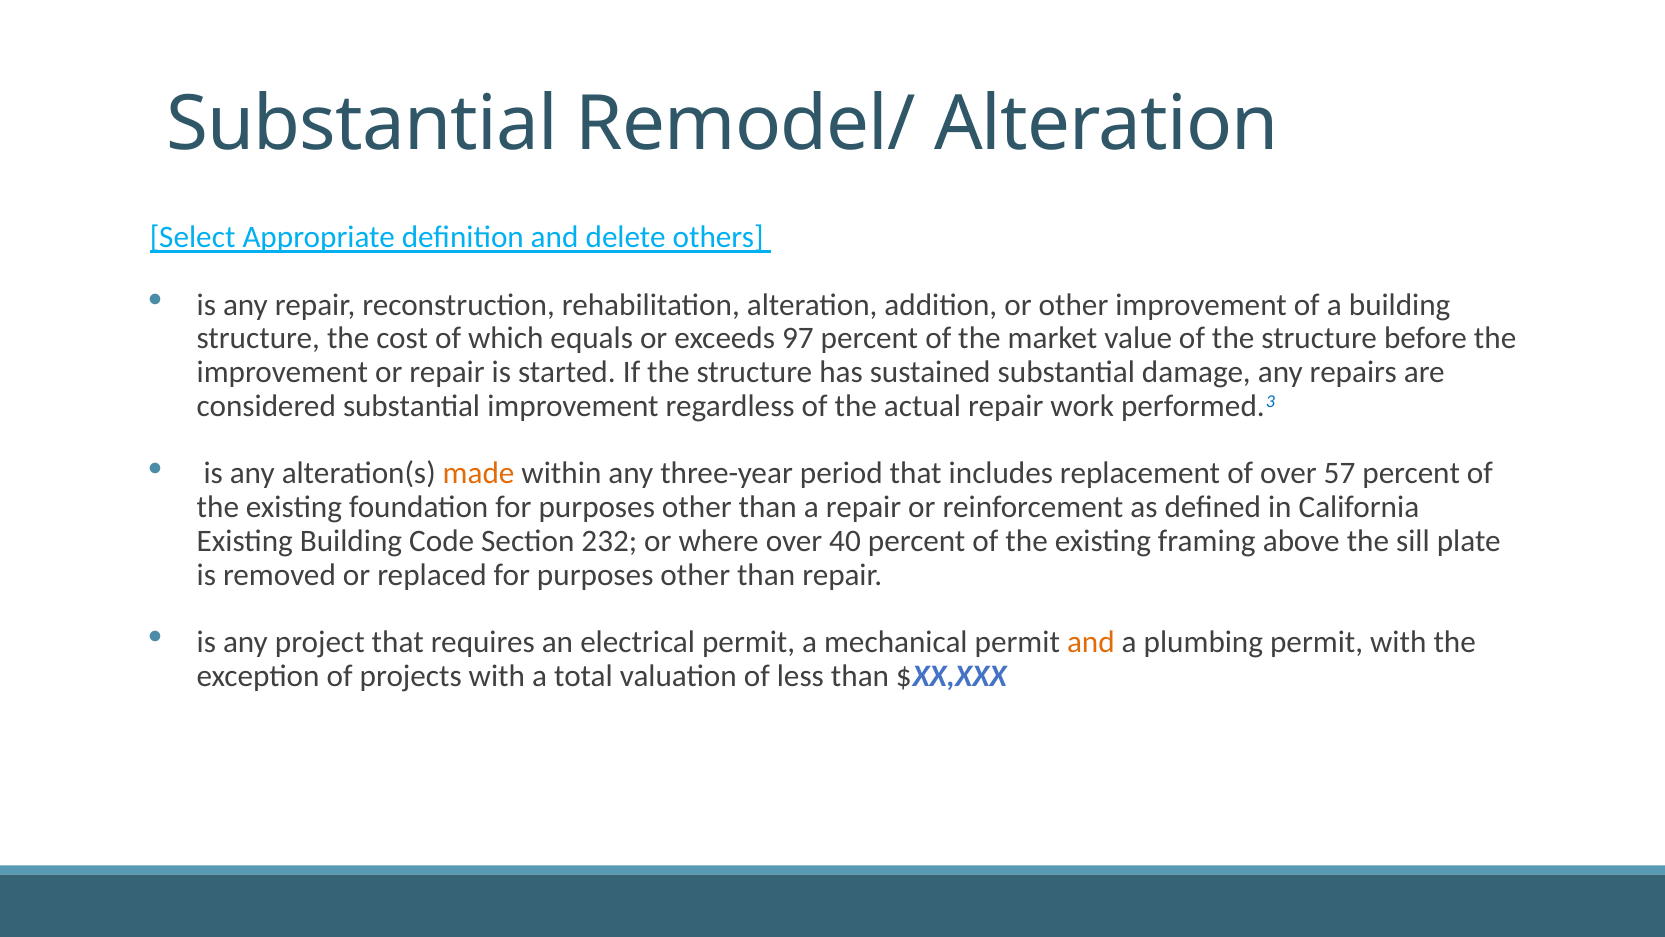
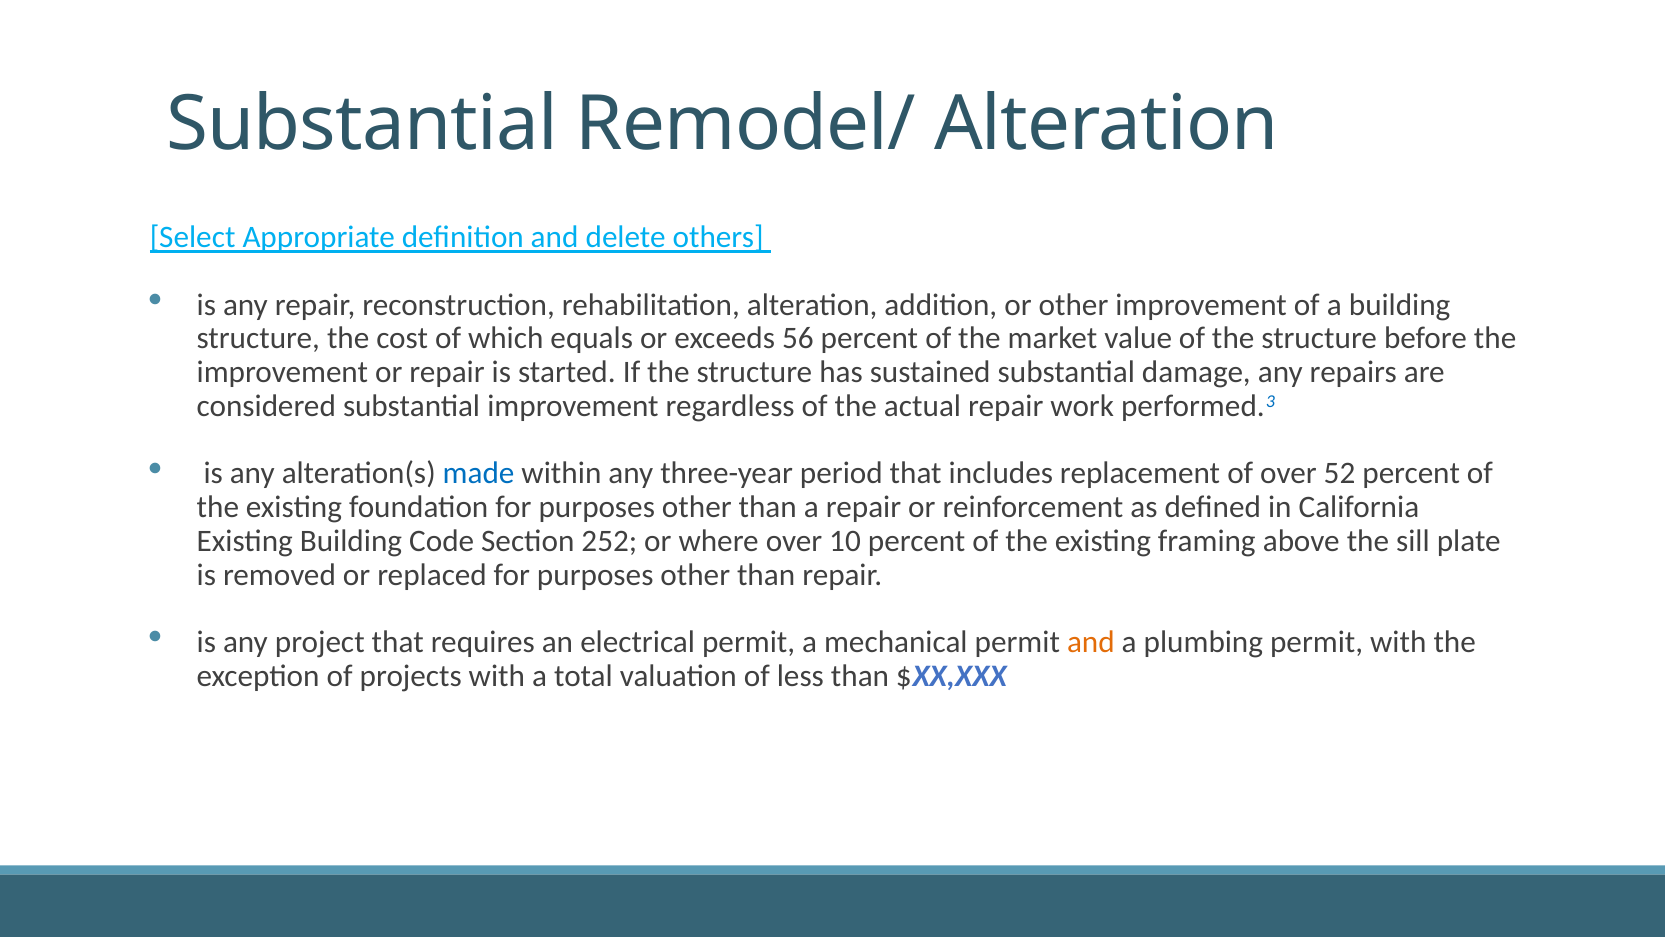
97: 97 -> 56
made colour: orange -> blue
57: 57 -> 52
232: 232 -> 252
40: 40 -> 10
